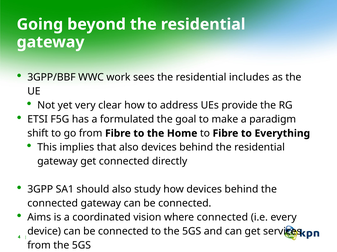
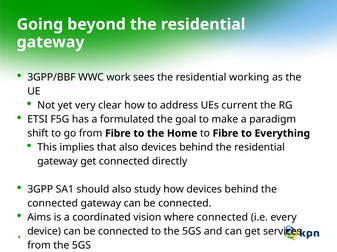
includes: includes -> working
provide: provide -> current
